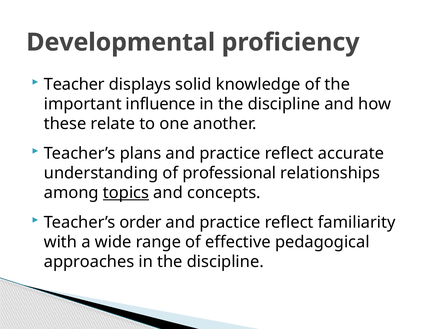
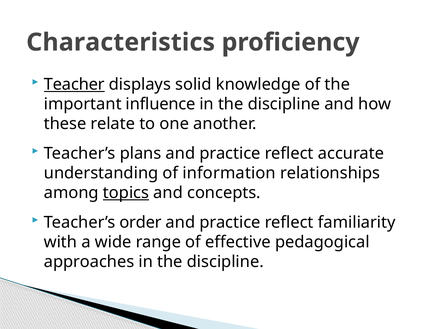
Developmental: Developmental -> Characteristics
Teacher underline: none -> present
professional: professional -> information
